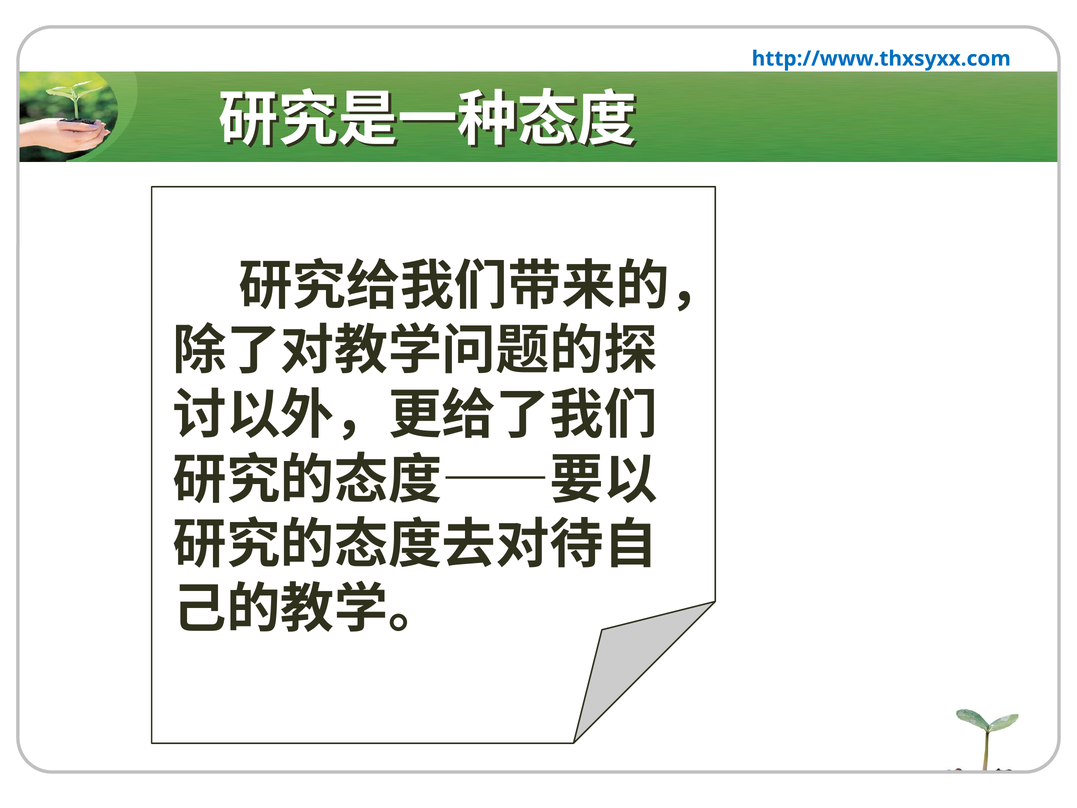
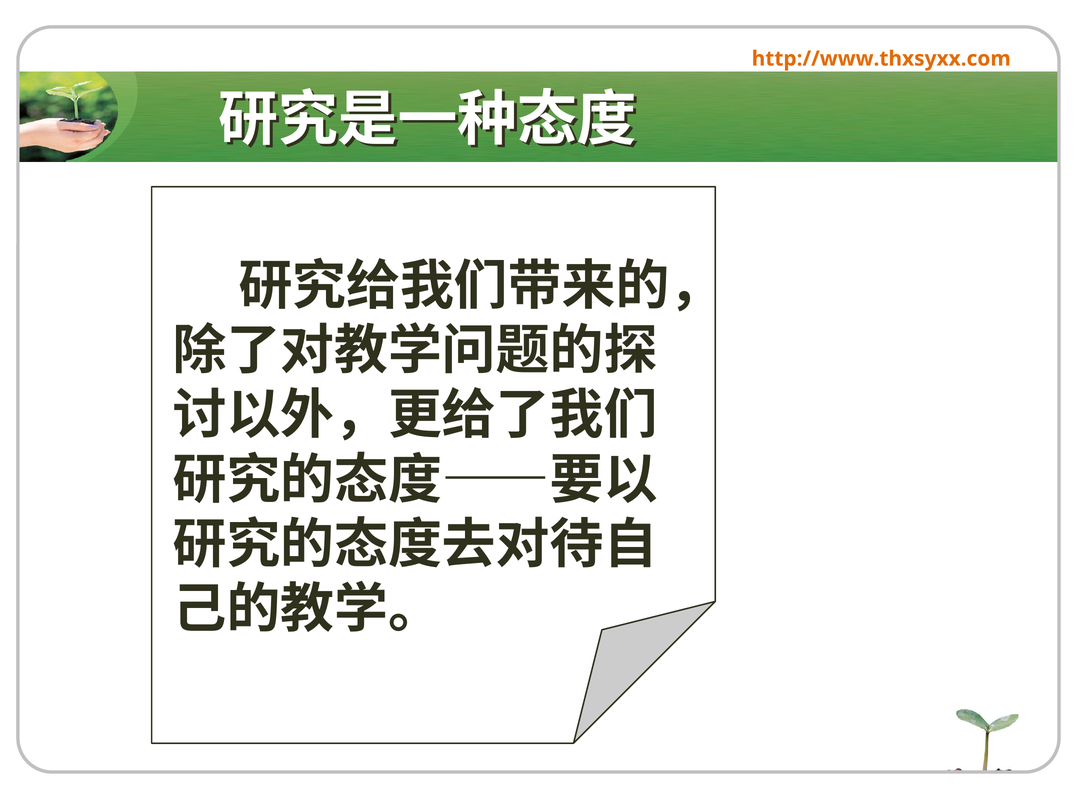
http://www.thxsyxx.com colour: blue -> orange
